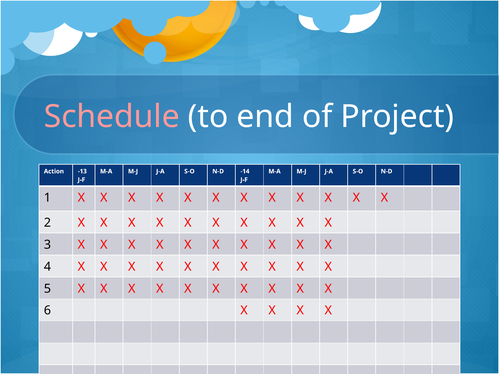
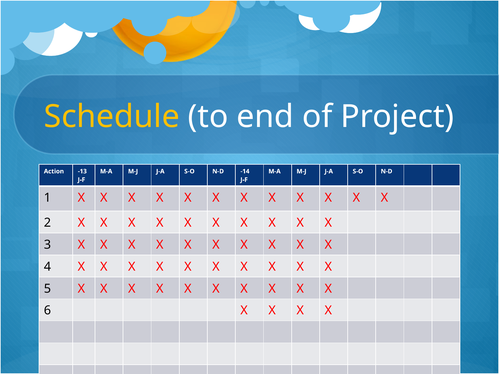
Schedule colour: pink -> yellow
